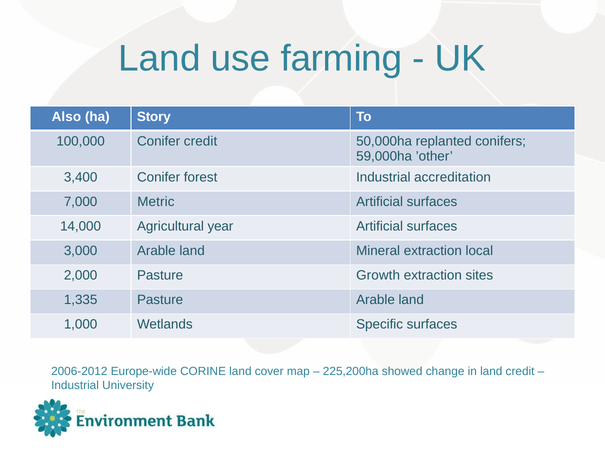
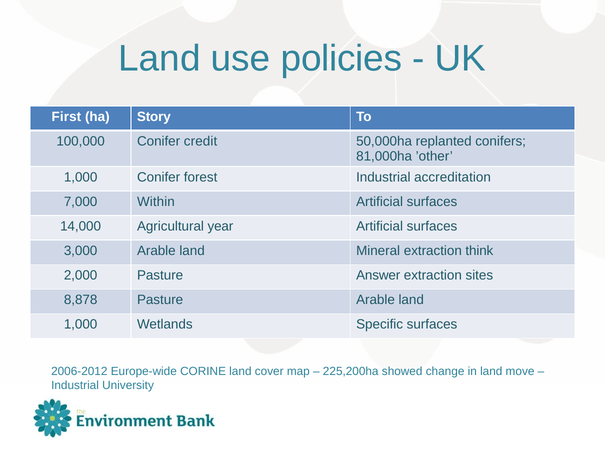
farming: farming -> policies
Also: Also -> First
59,000ha: 59,000ha -> 81,000ha
3,400 at (81, 177): 3,400 -> 1,000
Metric: Metric -> Within
local: local -> think
Growth: Growth -> Answer
1,335: 1,335 -> 8,878
land credit: credit -> move
